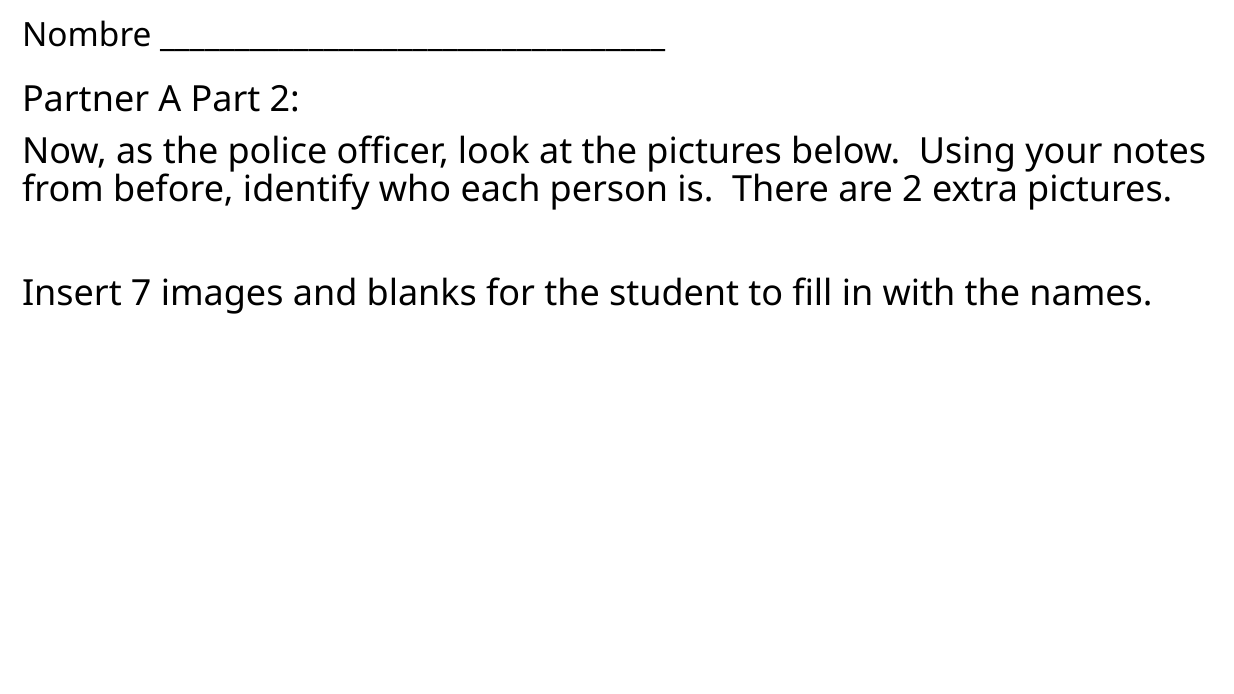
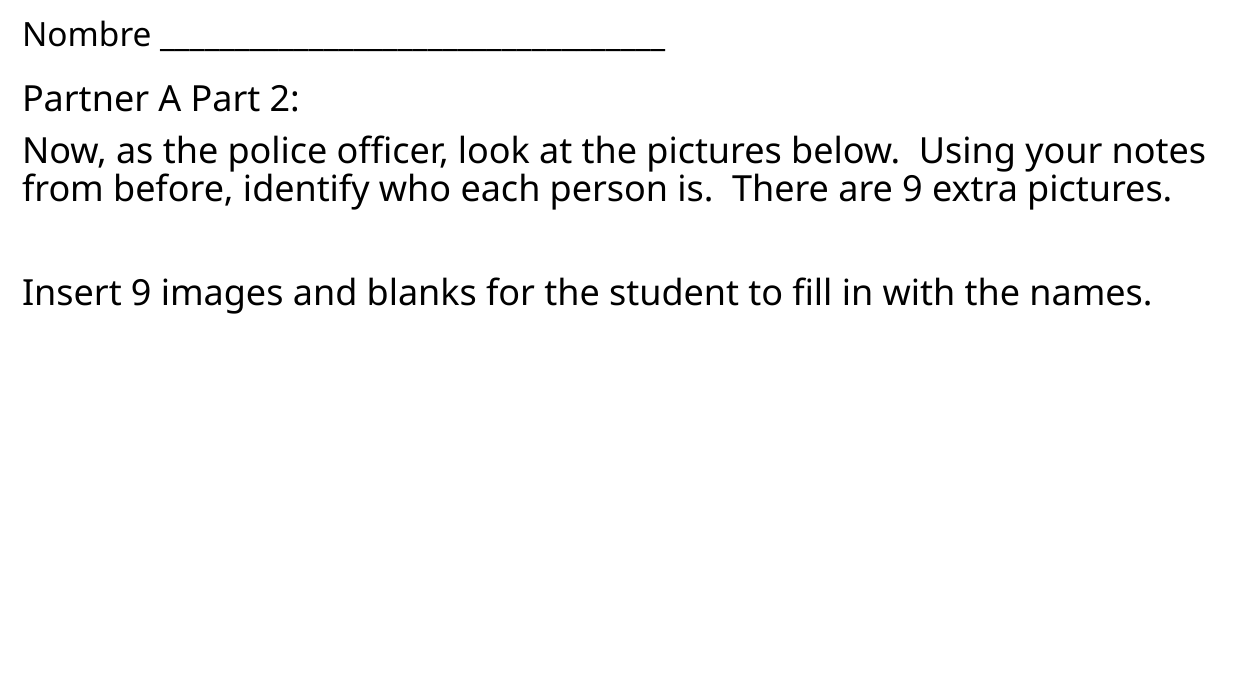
are 2: 2 -> 9
Insert 7: 7 -> 9
